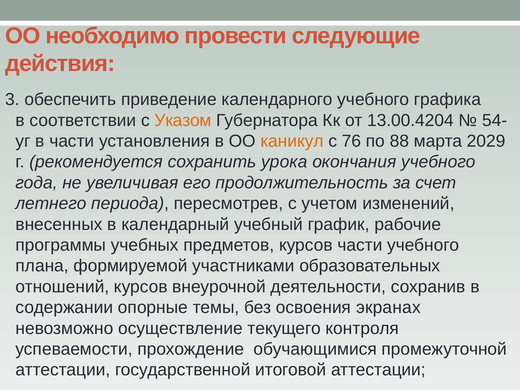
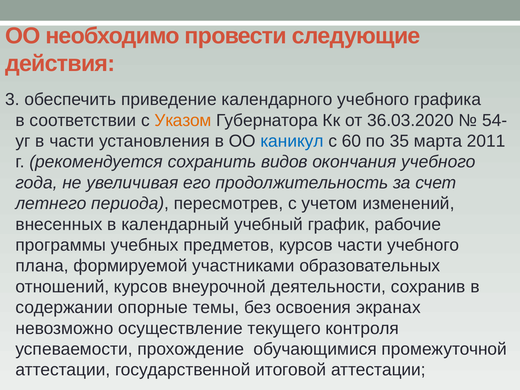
13.00.4204: 13.00.4204 -> 36.03.2020
каникул colour: orange -> blue
76: 76 -> 60
88: 88 -> 35
2029: 2029 -> 2011
урока: урока -> видов
